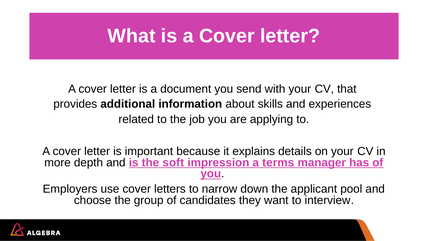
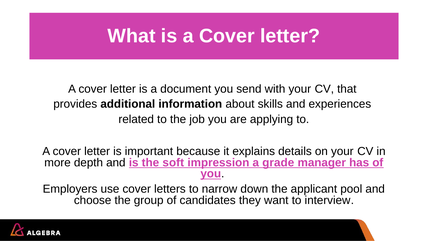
terms: terms -> grade
